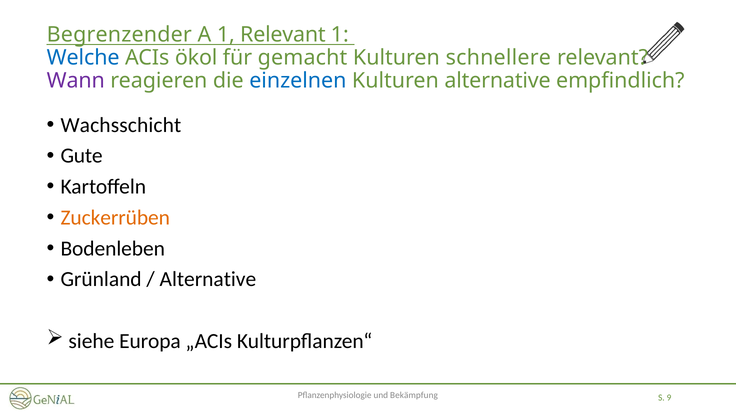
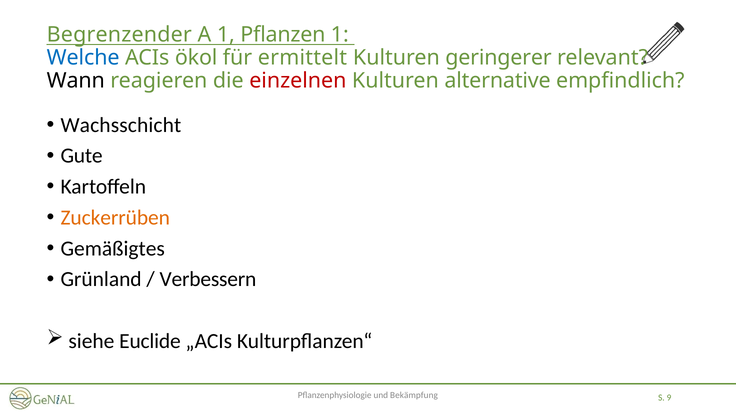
1 Relevant: Relevant -> Pflanzen
gemacht: gemacht -> ermittelt
schnellere: schnellere -> geringerer
Wann colour: purple -> black
einzelnen colour: blue -> red
Bodenleben: Bodenleben -> Gemäßigtes
Alternative at (208, 279): Alternative -> Verbessern
Europa: Europa -> Euclide
